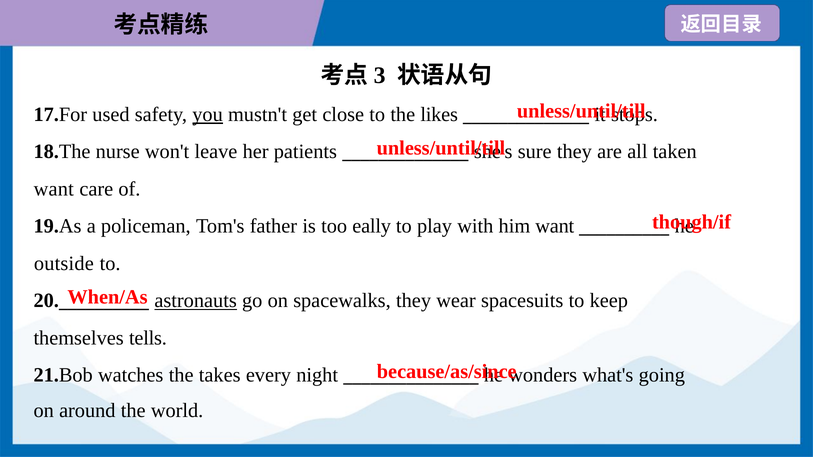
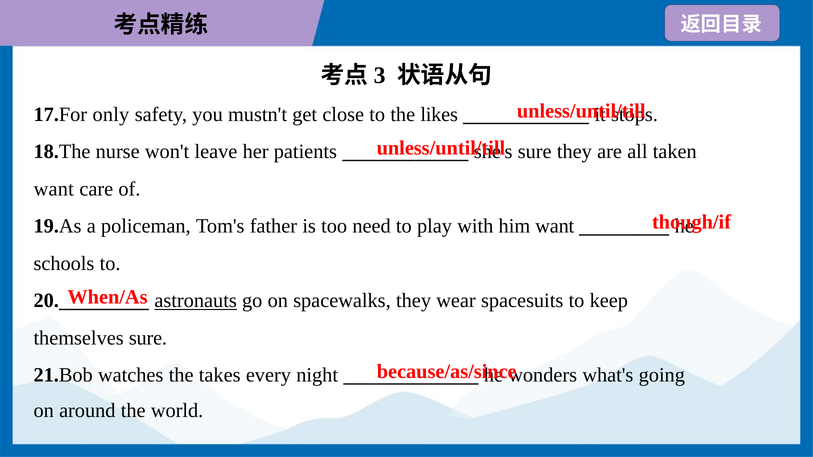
used: used -> only
you underline: present -> none
eally: eally -> need
outside: outside -> schools
themselves tells: tells -> sure
